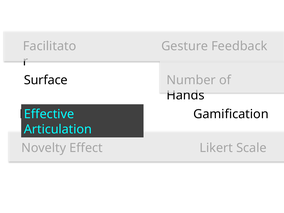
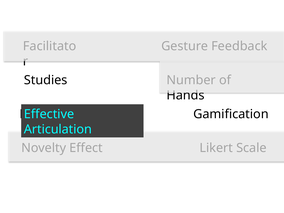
Surface: Surface -> Studies
